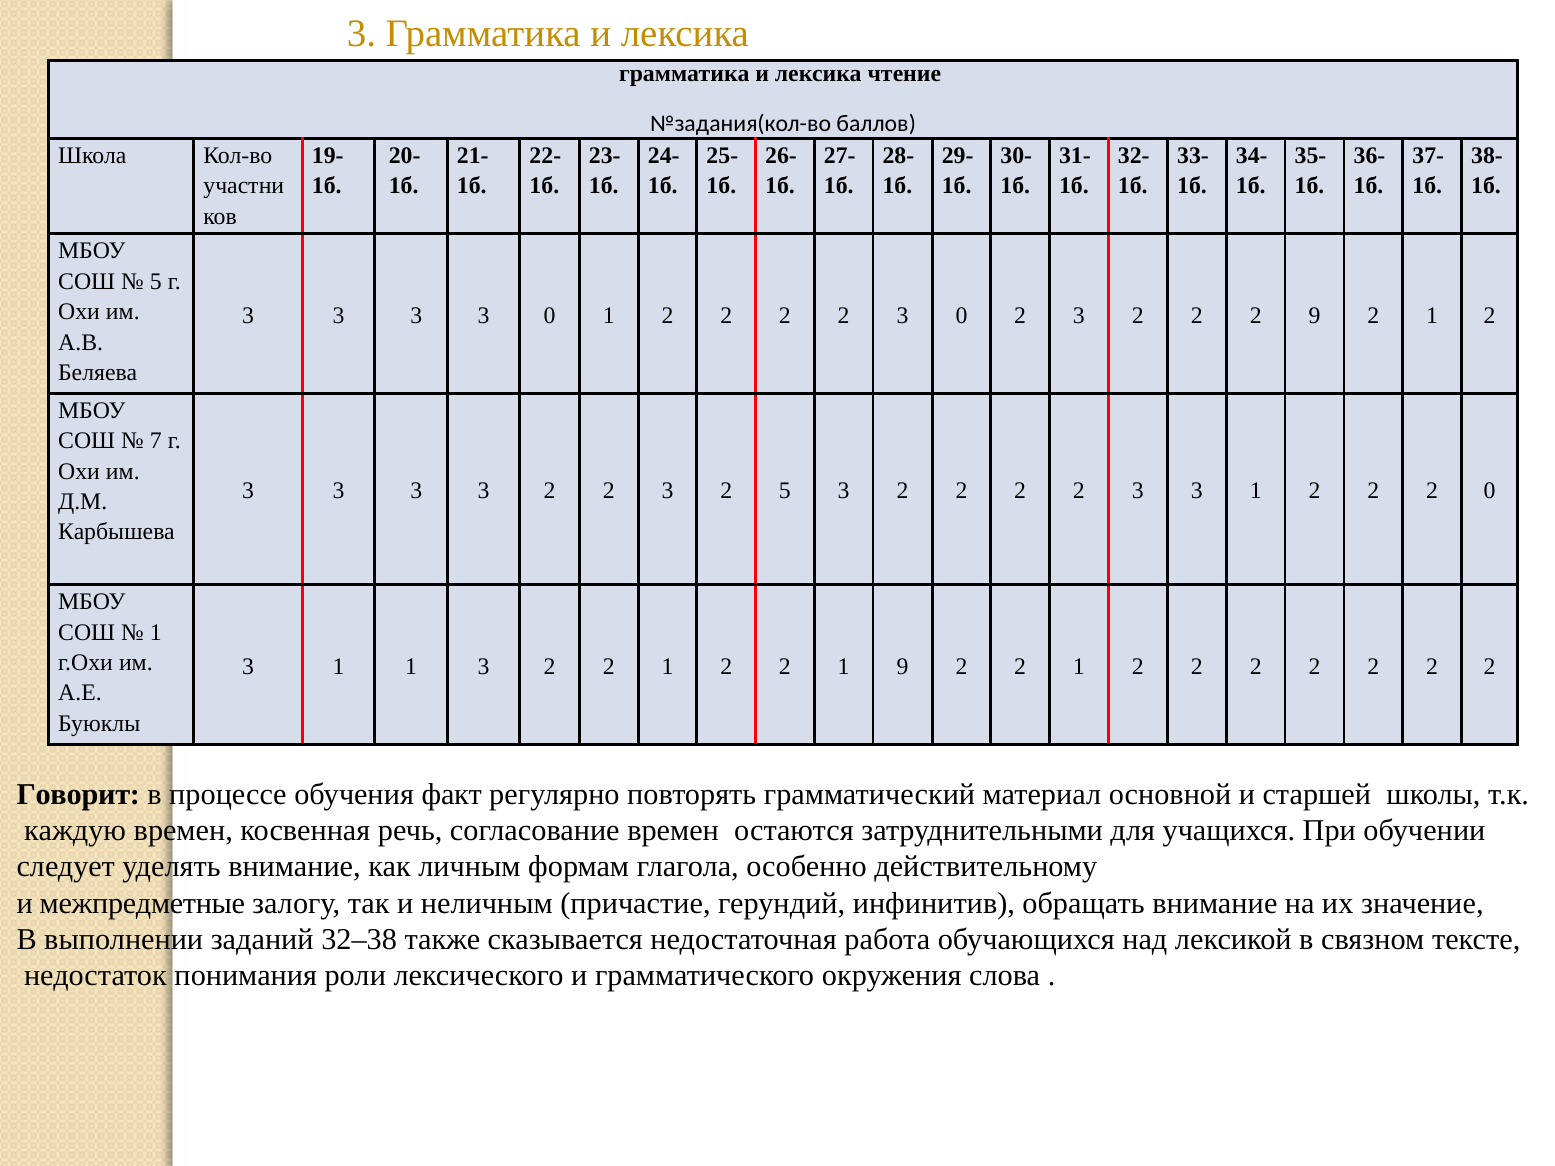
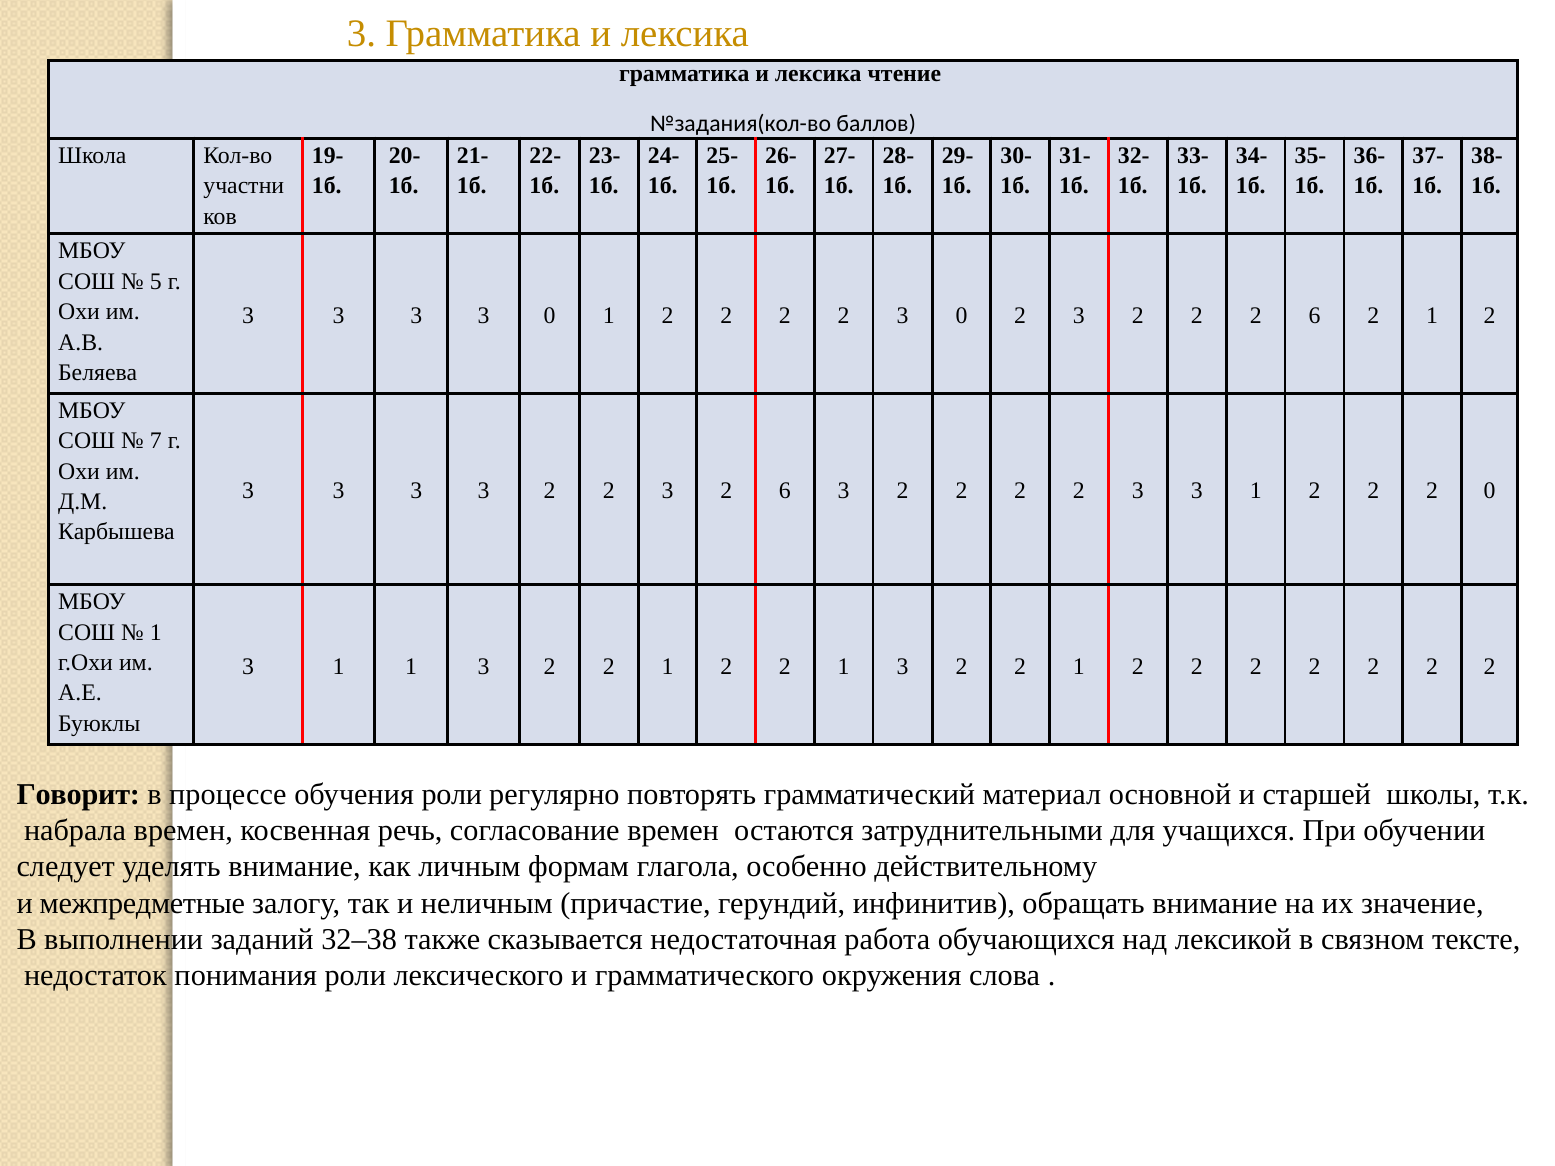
2 2 9: 9 -> 6
3 2 5: 5 -> 6
2 1 9: 9 -> 3
обучения факт: факт -> роли
каждую: каждую -> набрала
